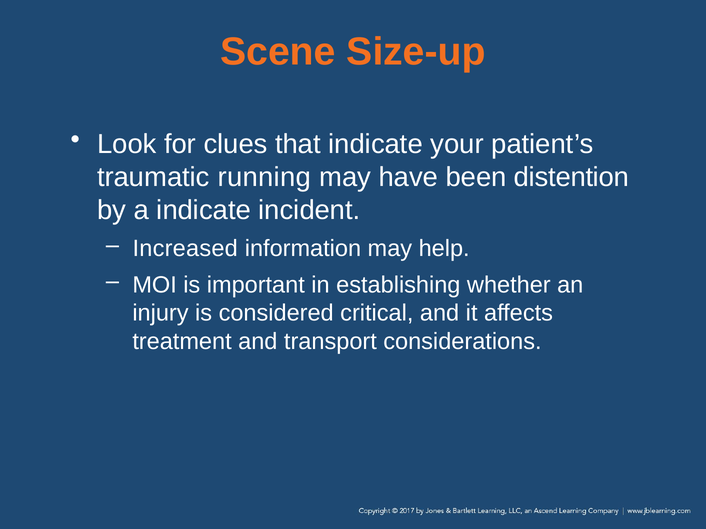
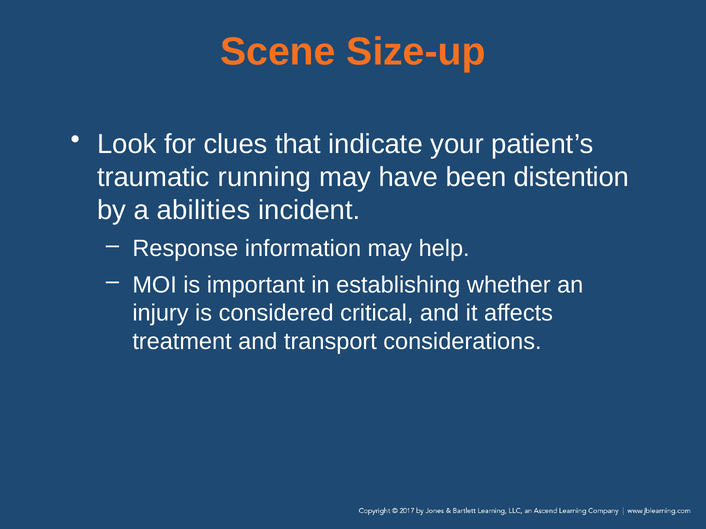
a indicate: indicate -> abilities
Increased: Increased -> Response
